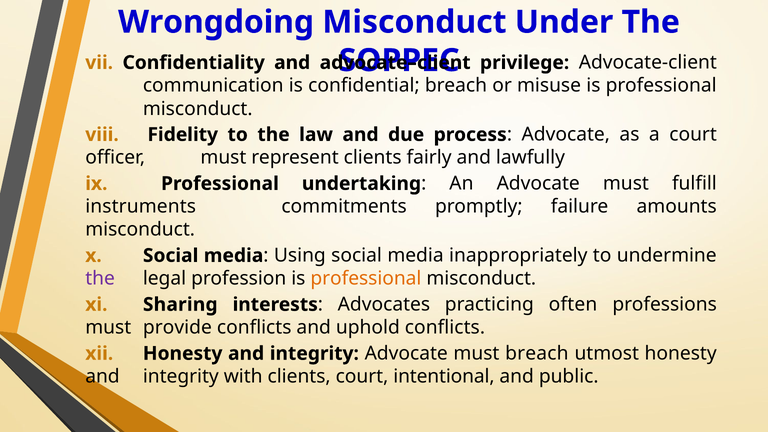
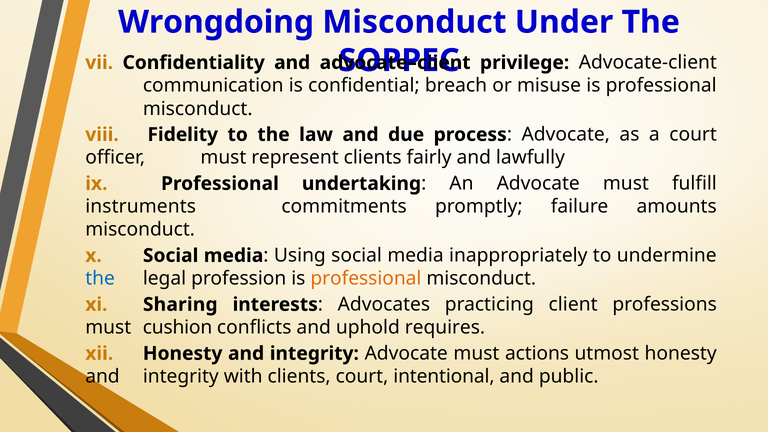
the at (100, 279) colour: purple -> blue
often: often -> client
provide: provide -> cushion
uphold conflicts: conflicts -> requires
must breach: breach -> actions
